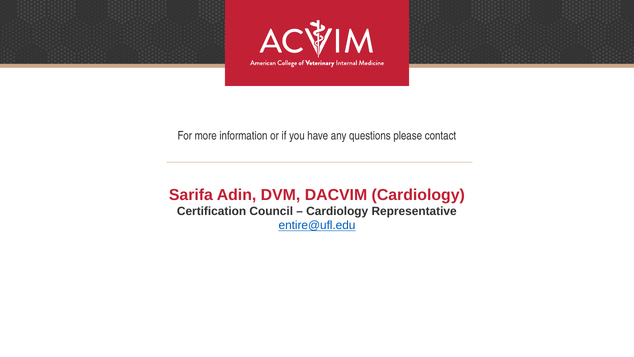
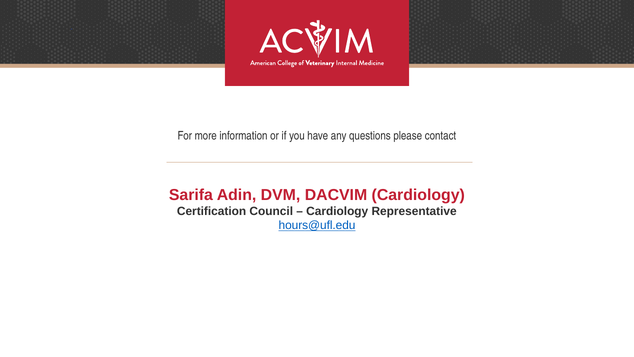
entire@ufl.edu: entire@ufl.edu -> hours@ufl.edu
